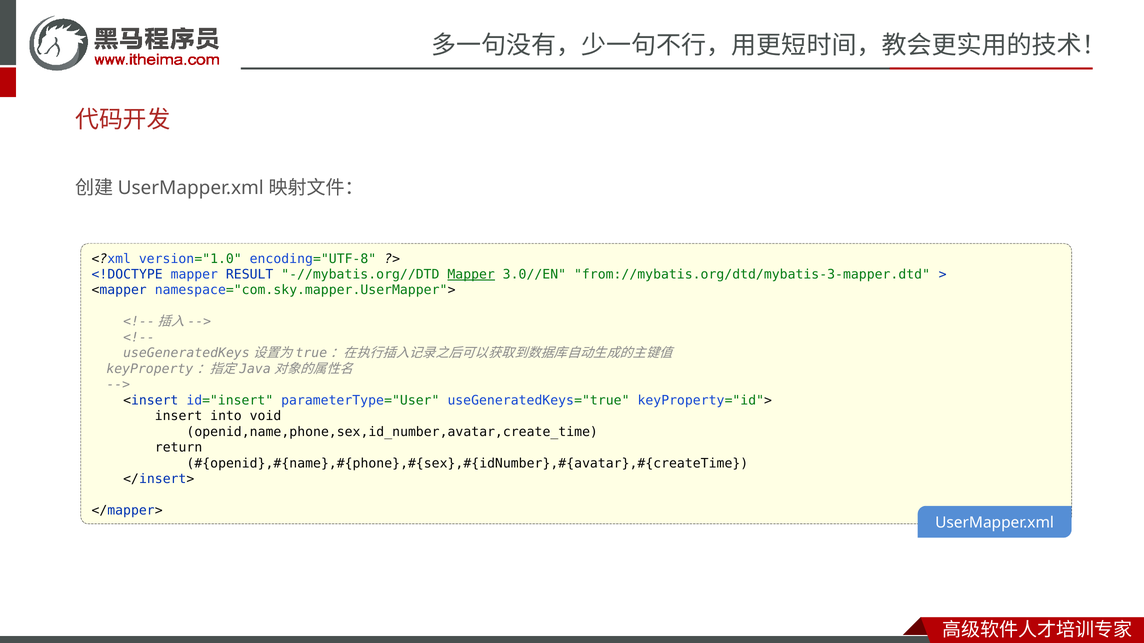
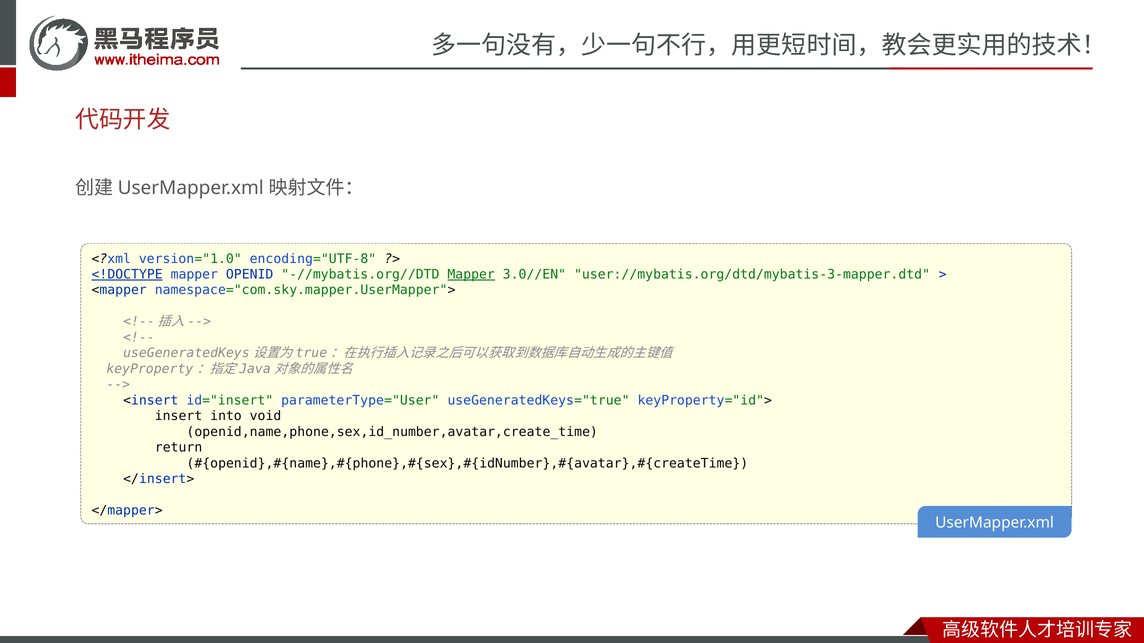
<!DOCTYPE underline: none -> present
RESULT: RESULT -> OPENID
from://mybatis.org/dtd/mybatis-3-mapper.dtd: from://mybatis.org/dtd/mybatis-3-mapper.dtd -> user://mybatis.org/dtd/mybatis-3-mapper.dtd
